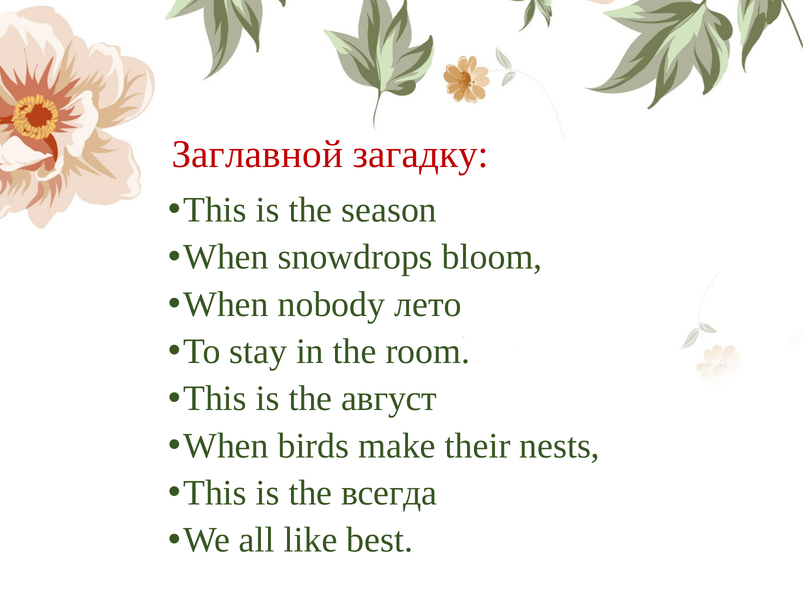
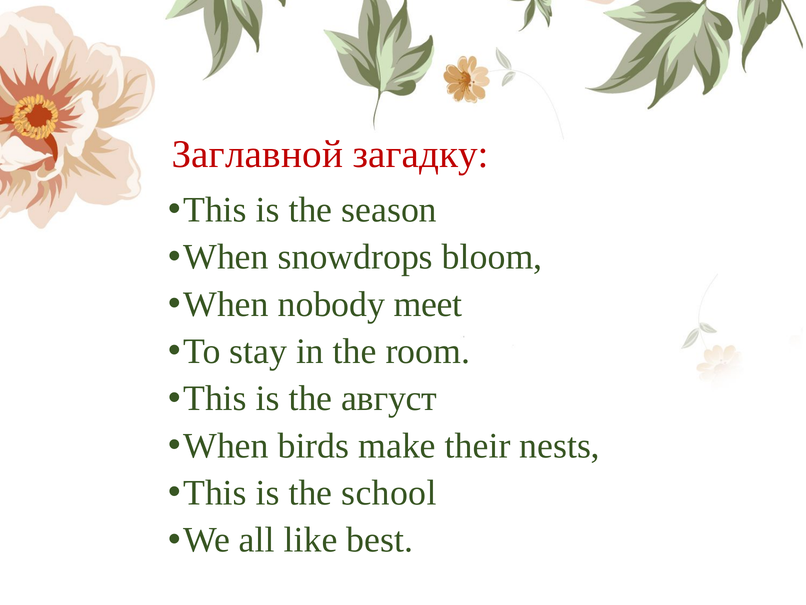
лето: лето -> meet
всегда: всегда -> school
